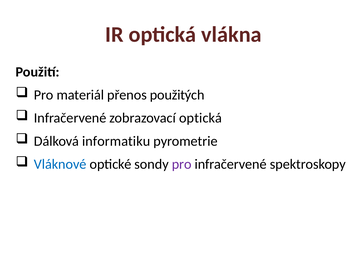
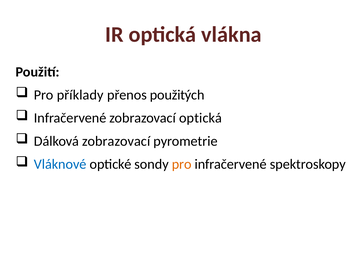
materiál: materiál -> příklady
Dálková informatiku: informatiku -> zobrazovací
pro at (182, 164) colour: purple -> orange
